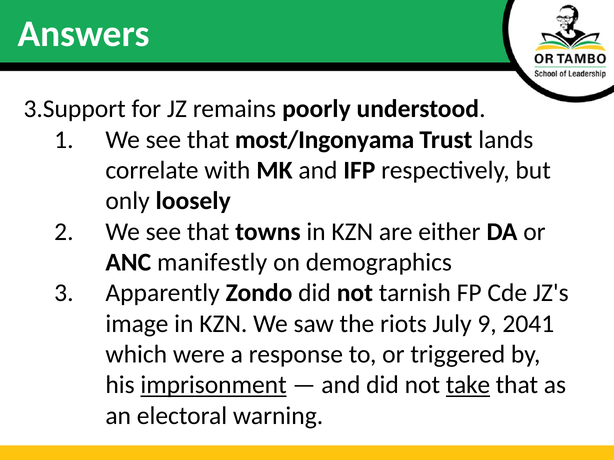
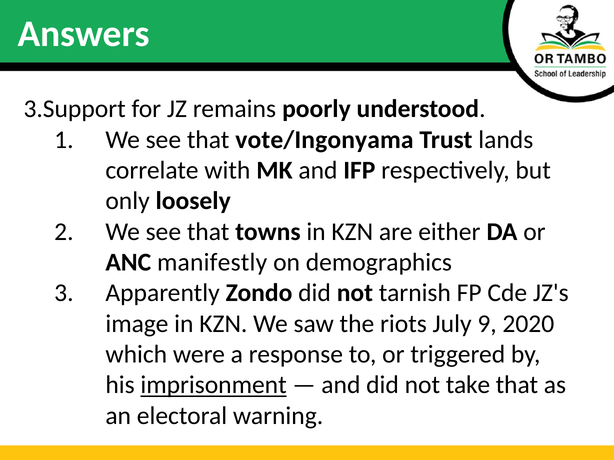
most/Ingonyama: most/Ingonyama -> vote/Ingonyama
2041: 2041 -> 2020
take underline: present -> none
